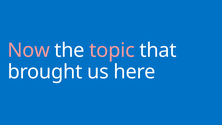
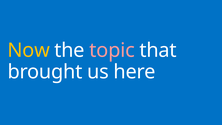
Now colour: pink -> yellow
